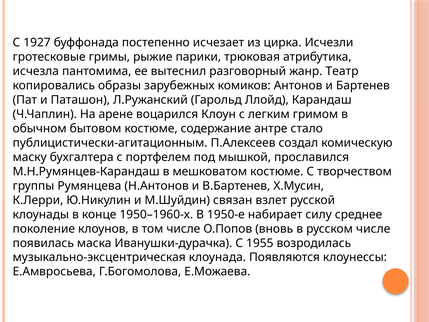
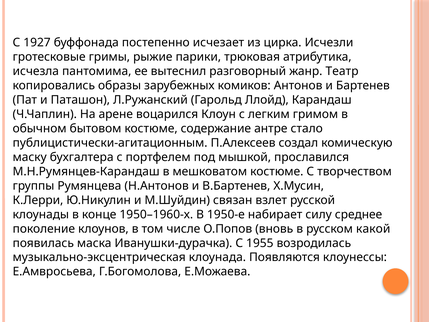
русском числе: числе -> какой
